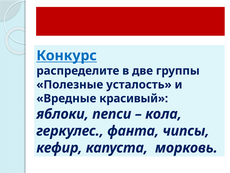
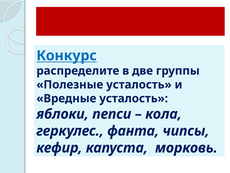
Вредные красивый: красивый -> усталость
